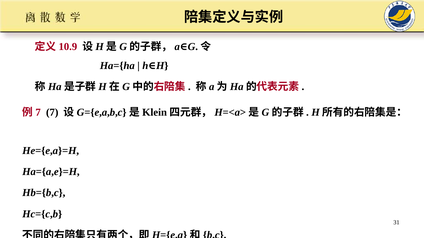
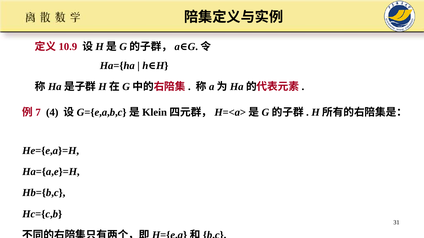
7: 7 -> 4
